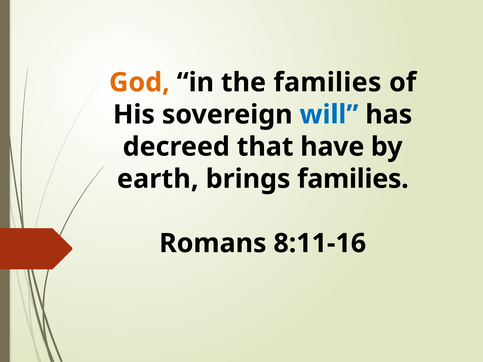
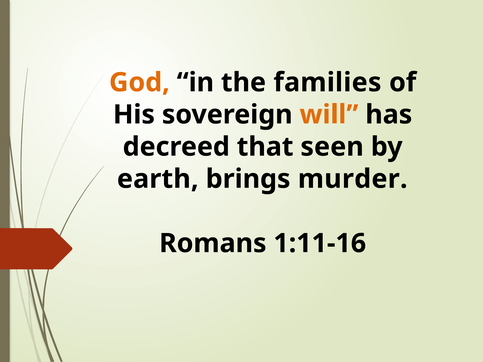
will colour: blue -> orange
have: have -> seen
brings families: families -> murder
8:11-16: 8:11-16 -> 1:11-16
